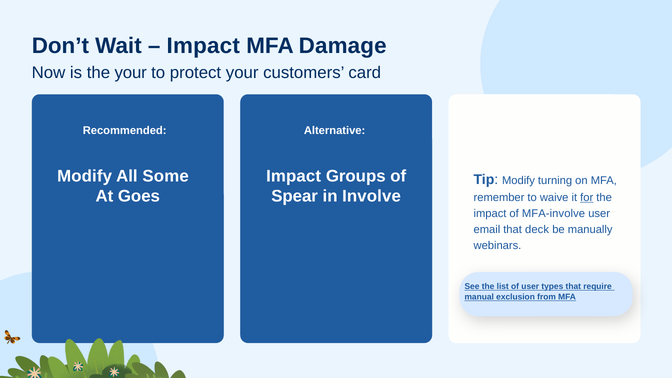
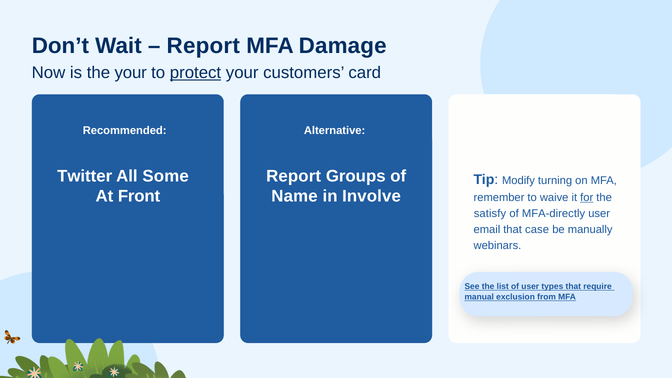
Impact at (203, 46): Impact -> Report
protect underline: none -> present
Modify at (85, 176): Modify -> Twitter
Impact at (294, 176): Impact -> Report
Goes: Goes -> Front
Spear: Spear -> Name
impact at (490, 214): impact -> satisfy
MFA-involve: MFA-involve -> MFA-directly
deck: deck -> case
